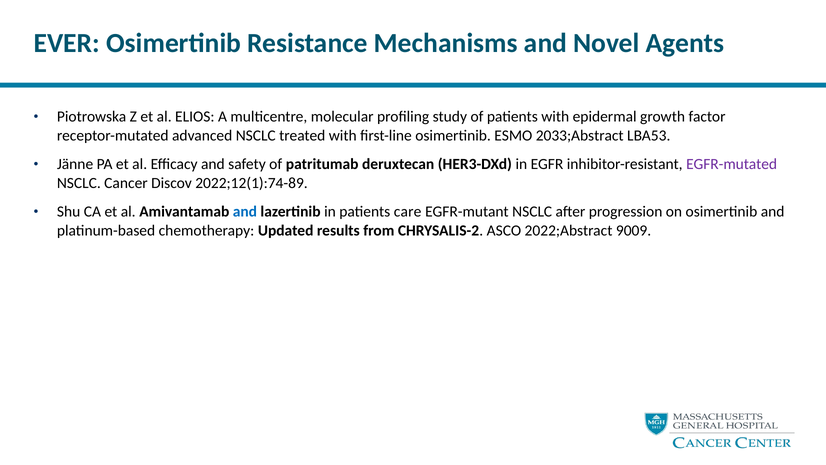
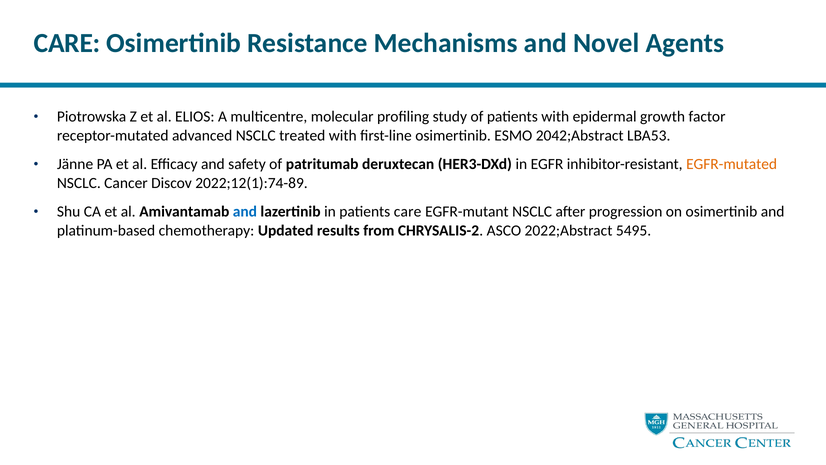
EVER at (67, 43): EVER -> CARE
2033;Abstract: 2033;Abstract -> 2042;Abstract
EGFR-mutated colour: purple -> orange
9009: 9009 -> 5495
